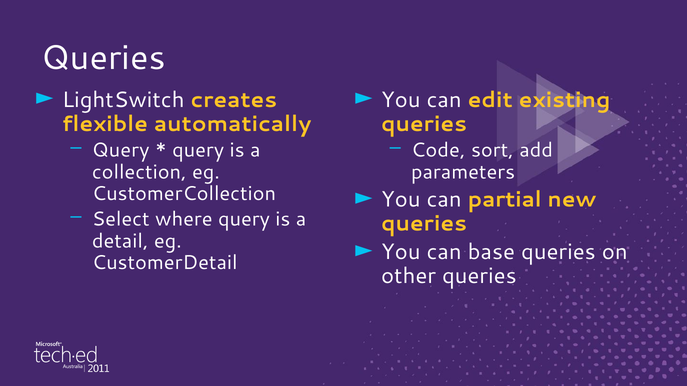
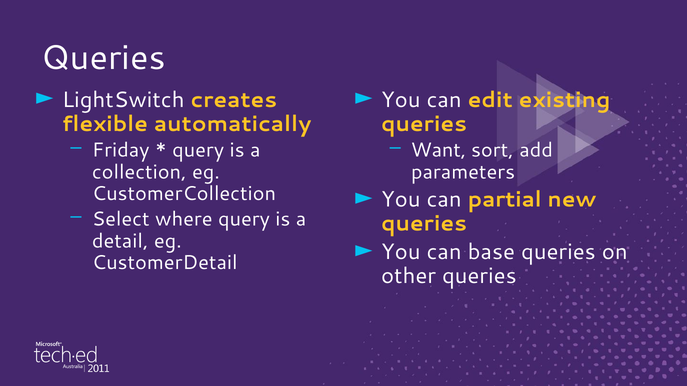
Query at (121, 151): Query -> Friday
Code: Code -> Want
